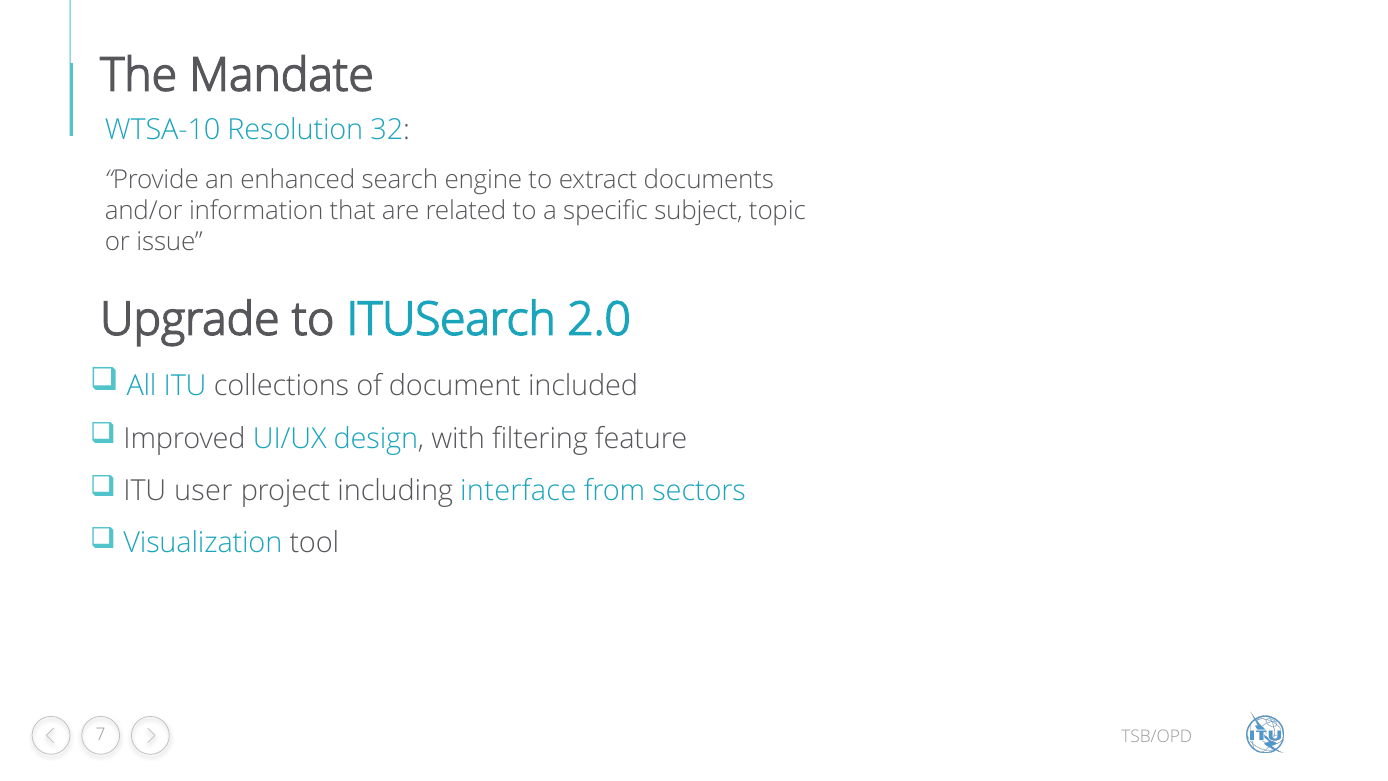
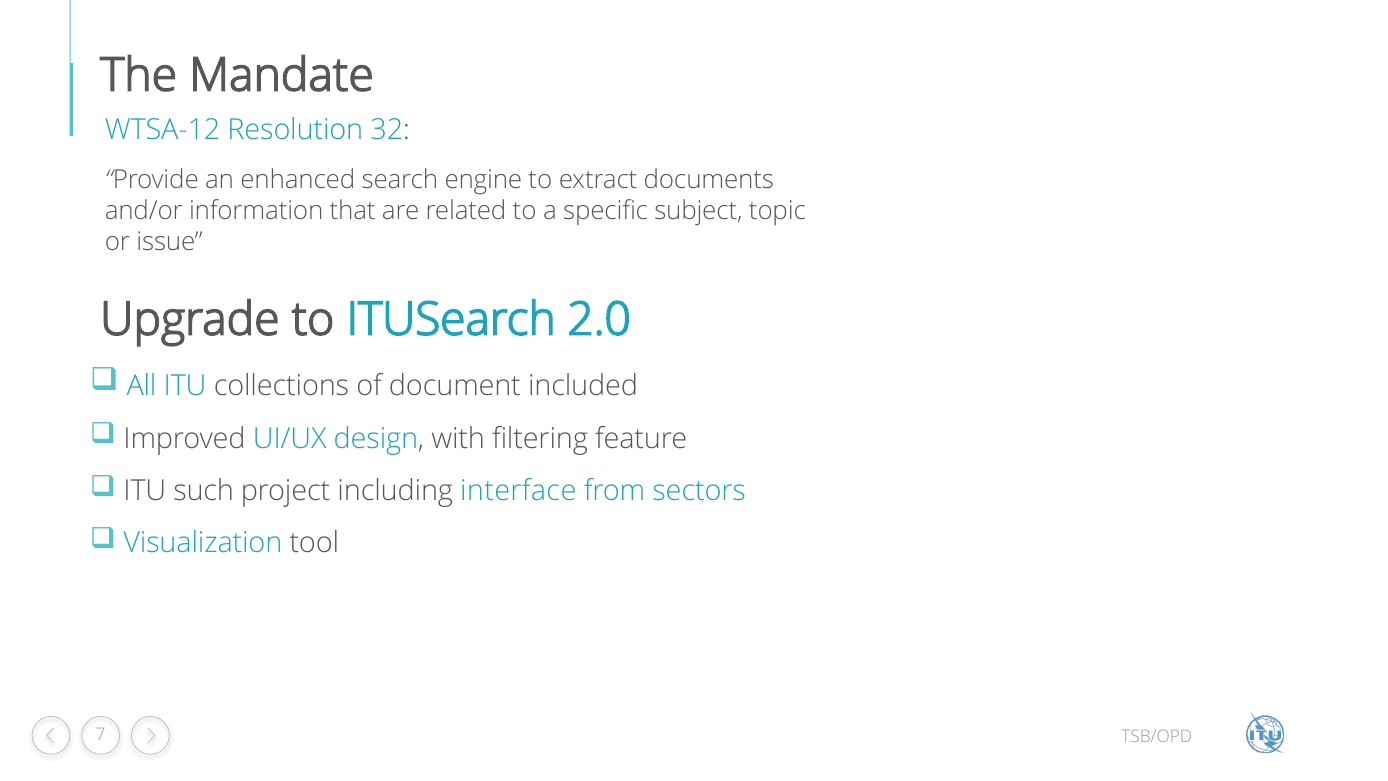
WTSA-10: WTSA-10 -> WTSA-12
user: user -> such
